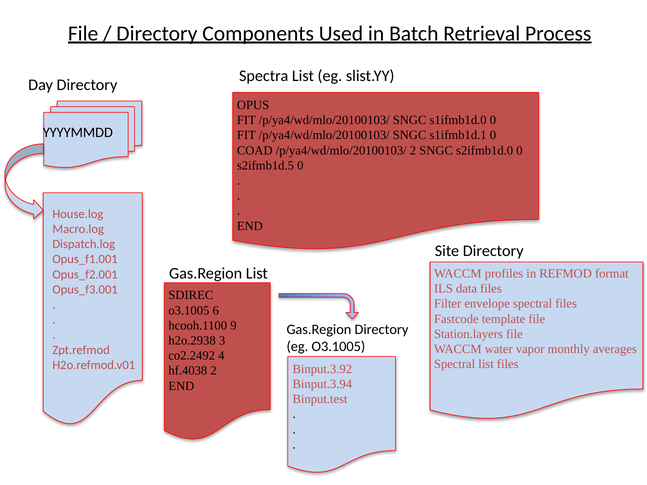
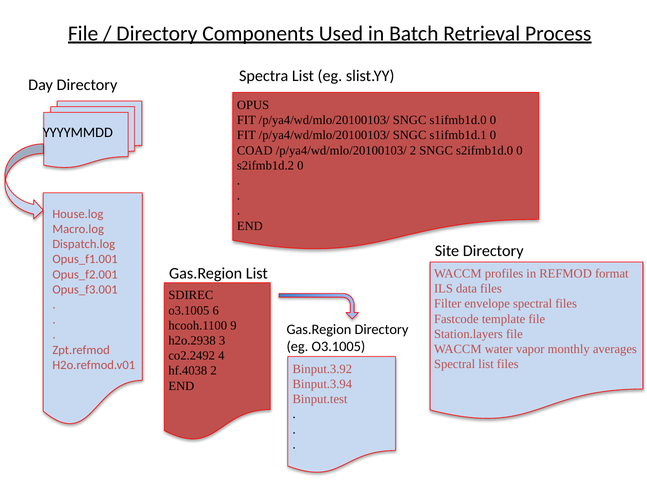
s2ifmb1d.5: s2ifmb1d.5 -> s2ifmb1d.2
